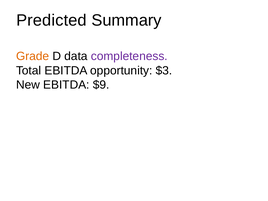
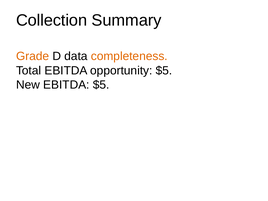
Predicted: Predicted -> Collection
completeness colour: purple -> orange
opportunity $3: $3 -> $5
EBITDA $9: $9 -> $5
